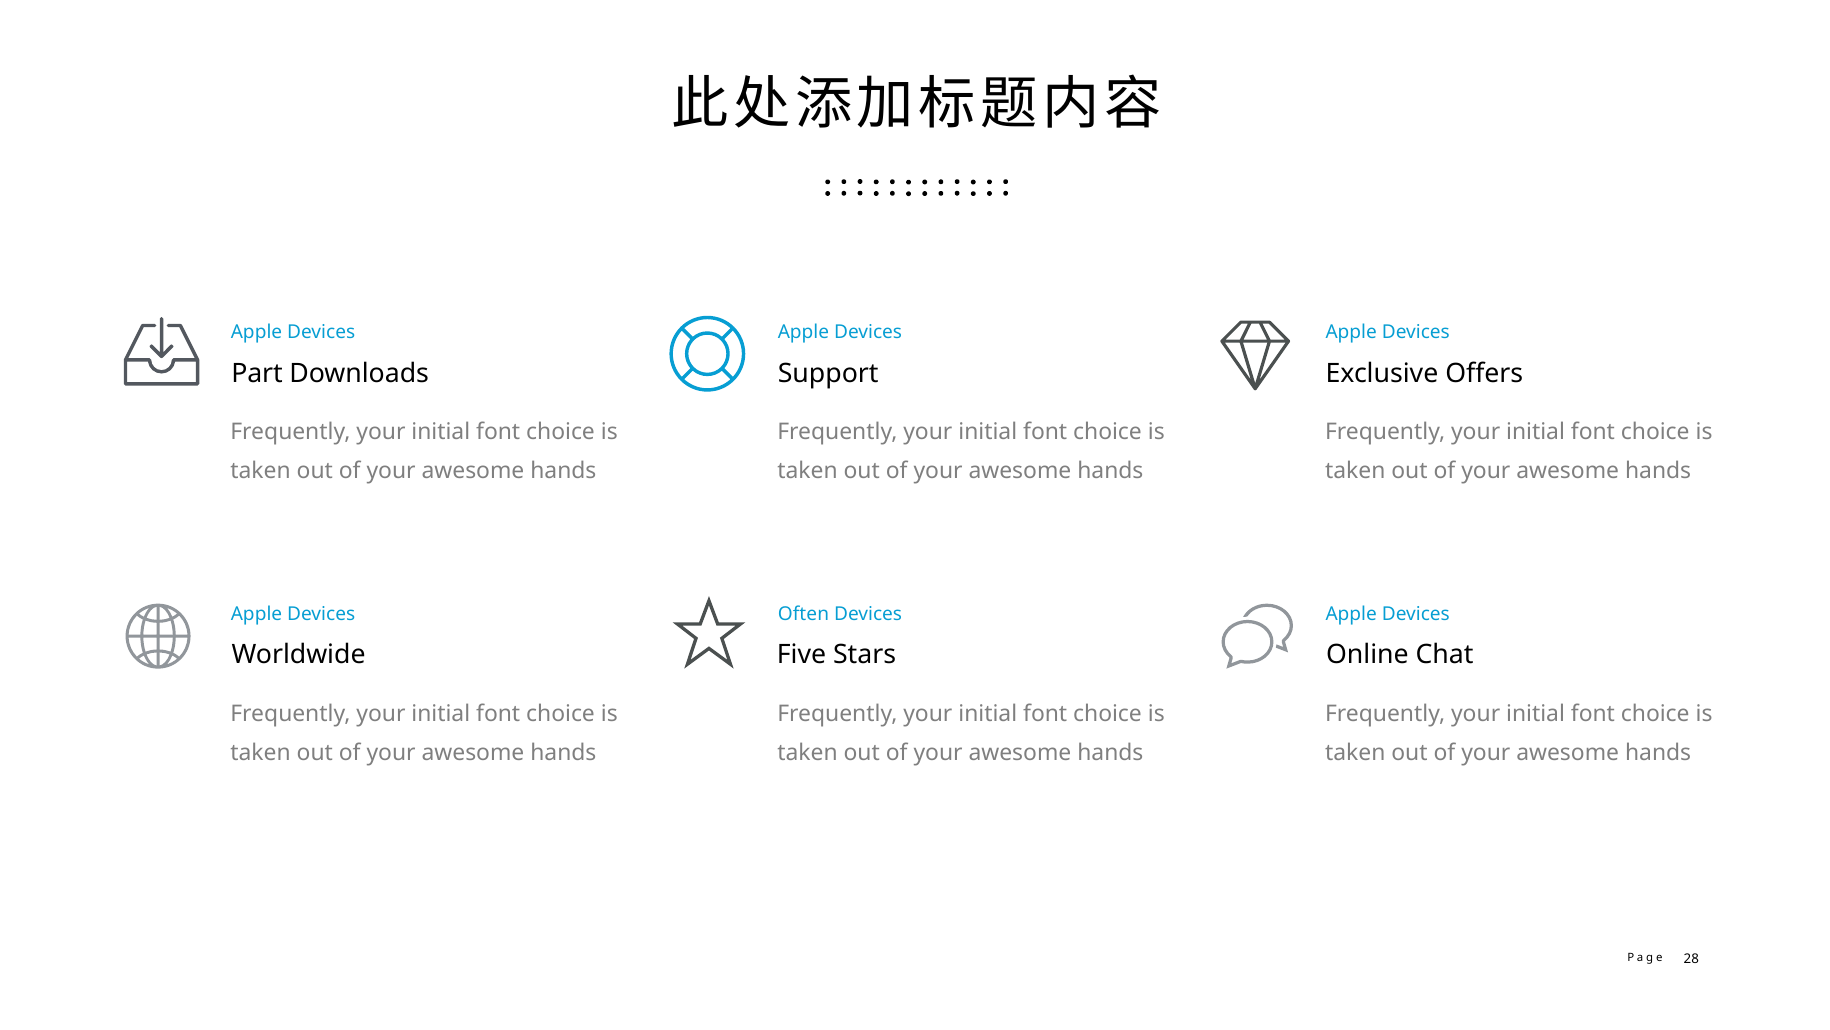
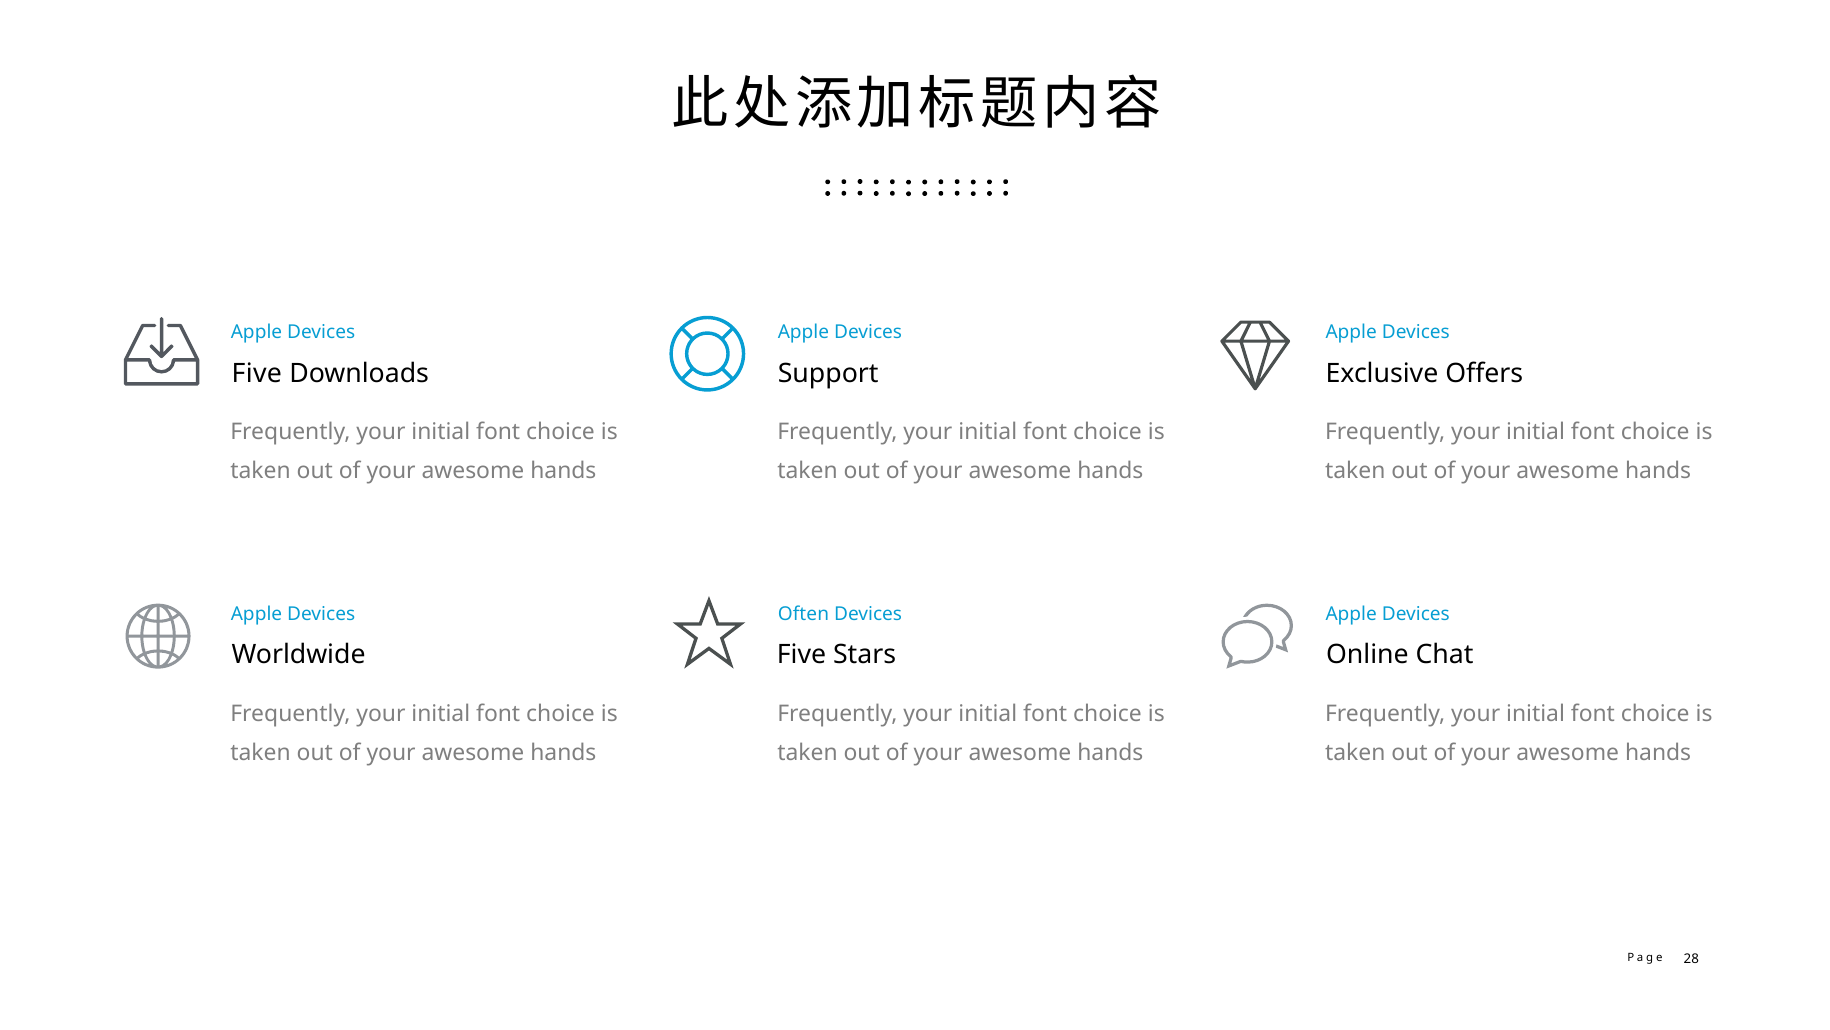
Part at (257, 373): Part -> Five
